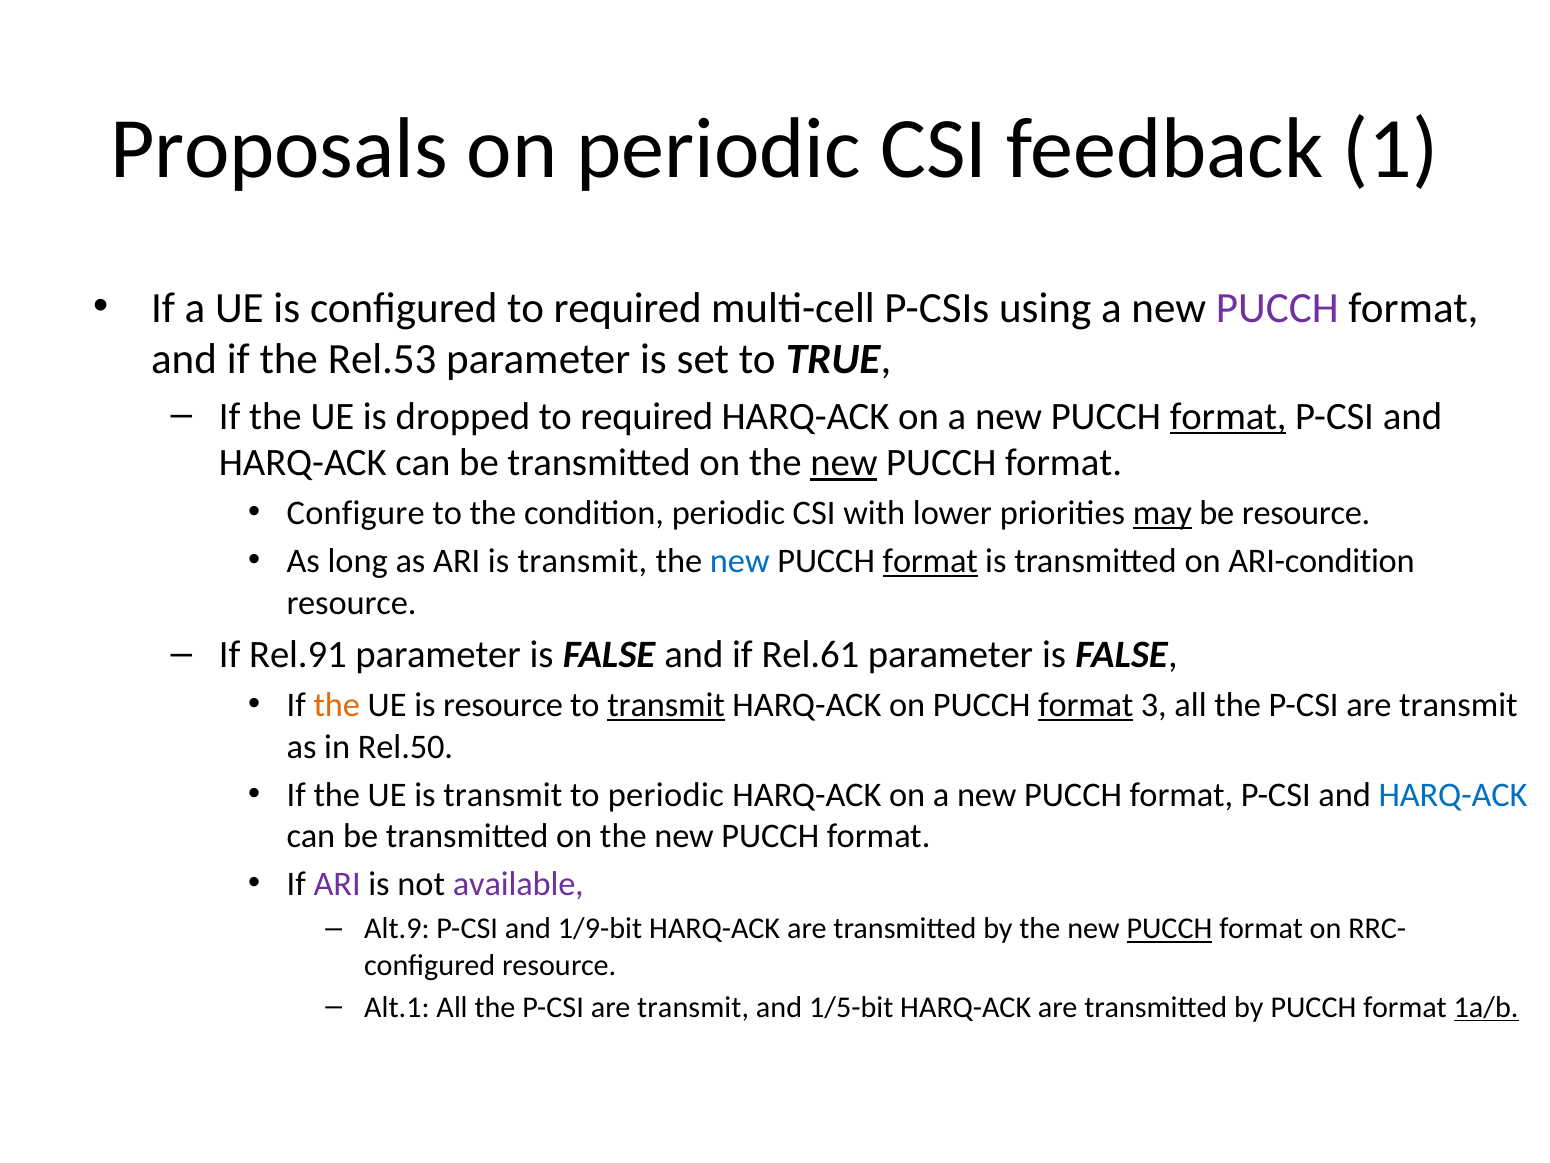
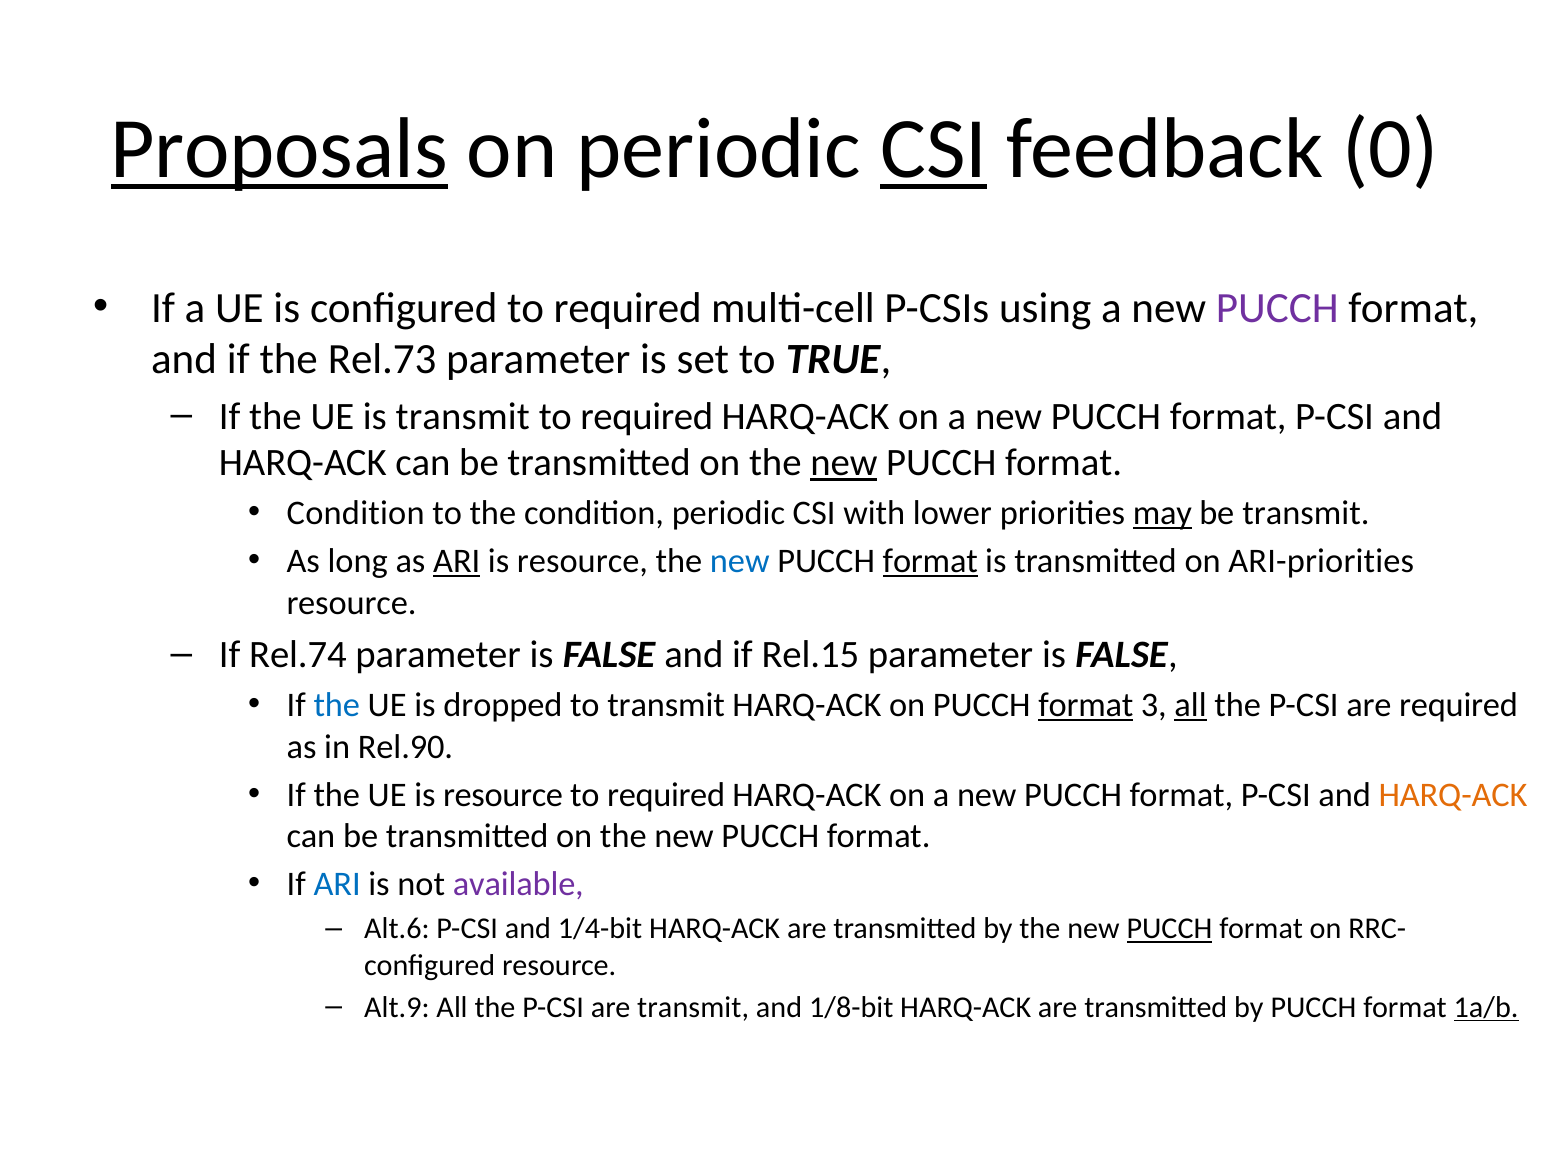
Proposals underline: none -> present
CSI at (934, 149) underline: none -> present
1: 1 -> 0
Rel.53: Rel.53 -> Rel.73
is dropped: dropped -> transmit
format at (1228, 416) underline: present -> none
Configure at (356, 513): Configure -> Condition
be resource: resource -> transmit
ARI at (457, 561) underline: none -> present
transmit at (582, 561): transmit -> resource
ARI-condition: ARI-condition -> ARI-priorities
Rel.91: Rel.91 -> Rel.74
Rel.61: Rel.61 -> Rel.15
the at (337, 705) colour: orange -> blue
is resource: resource -> dropped
transmit at (666, 705) underline: present -> none
all at (1191, 705) underline: none -> present
transmit at (1458, 705): transmit -> required
Rel.50: Rel.50 -> Rel.90
UE is transmit: transmit -> resource
periodic at (666, 795): periodic -> required
HARQ-ACK at (1453, 795) colour: blue -> orange
ARI at (337, 884) colour: purple -> blue
Alt.9: Alt.9 -> Alt.6
1/9-bit: 1/9-bit -> 1/4-bit
Alt.1: Alt.1 -> Alt.9
1/5-bit: 1/5-bit -> 1/8-bit
